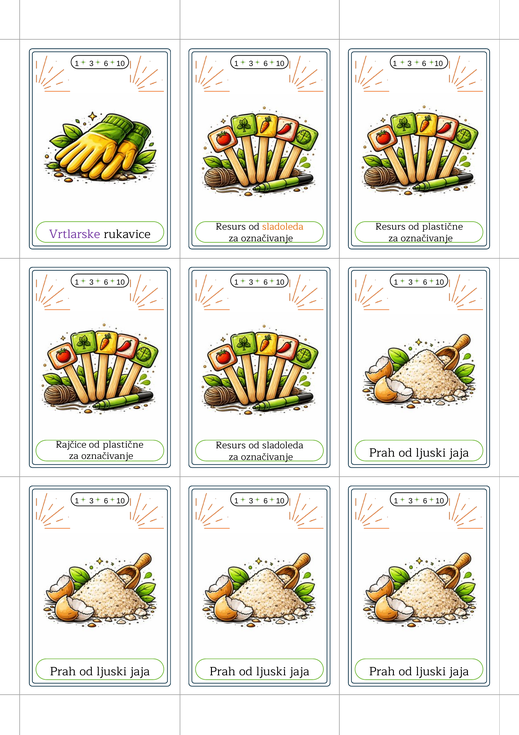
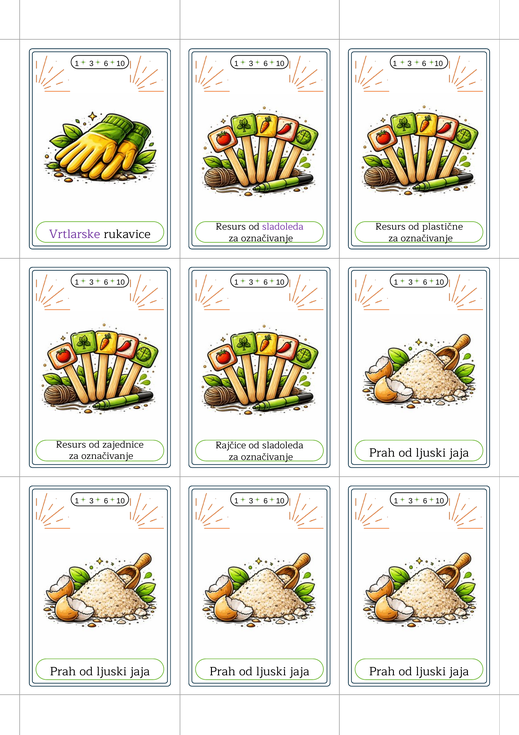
sladoleda at (283, 226) colour: orange -> purple
Rajčice at (71, 444): Rajčice -> Resurs
plastične at (123, 444): plastične -> zajednice
Resurs at (231, 445): Resurs -> Rajčice
